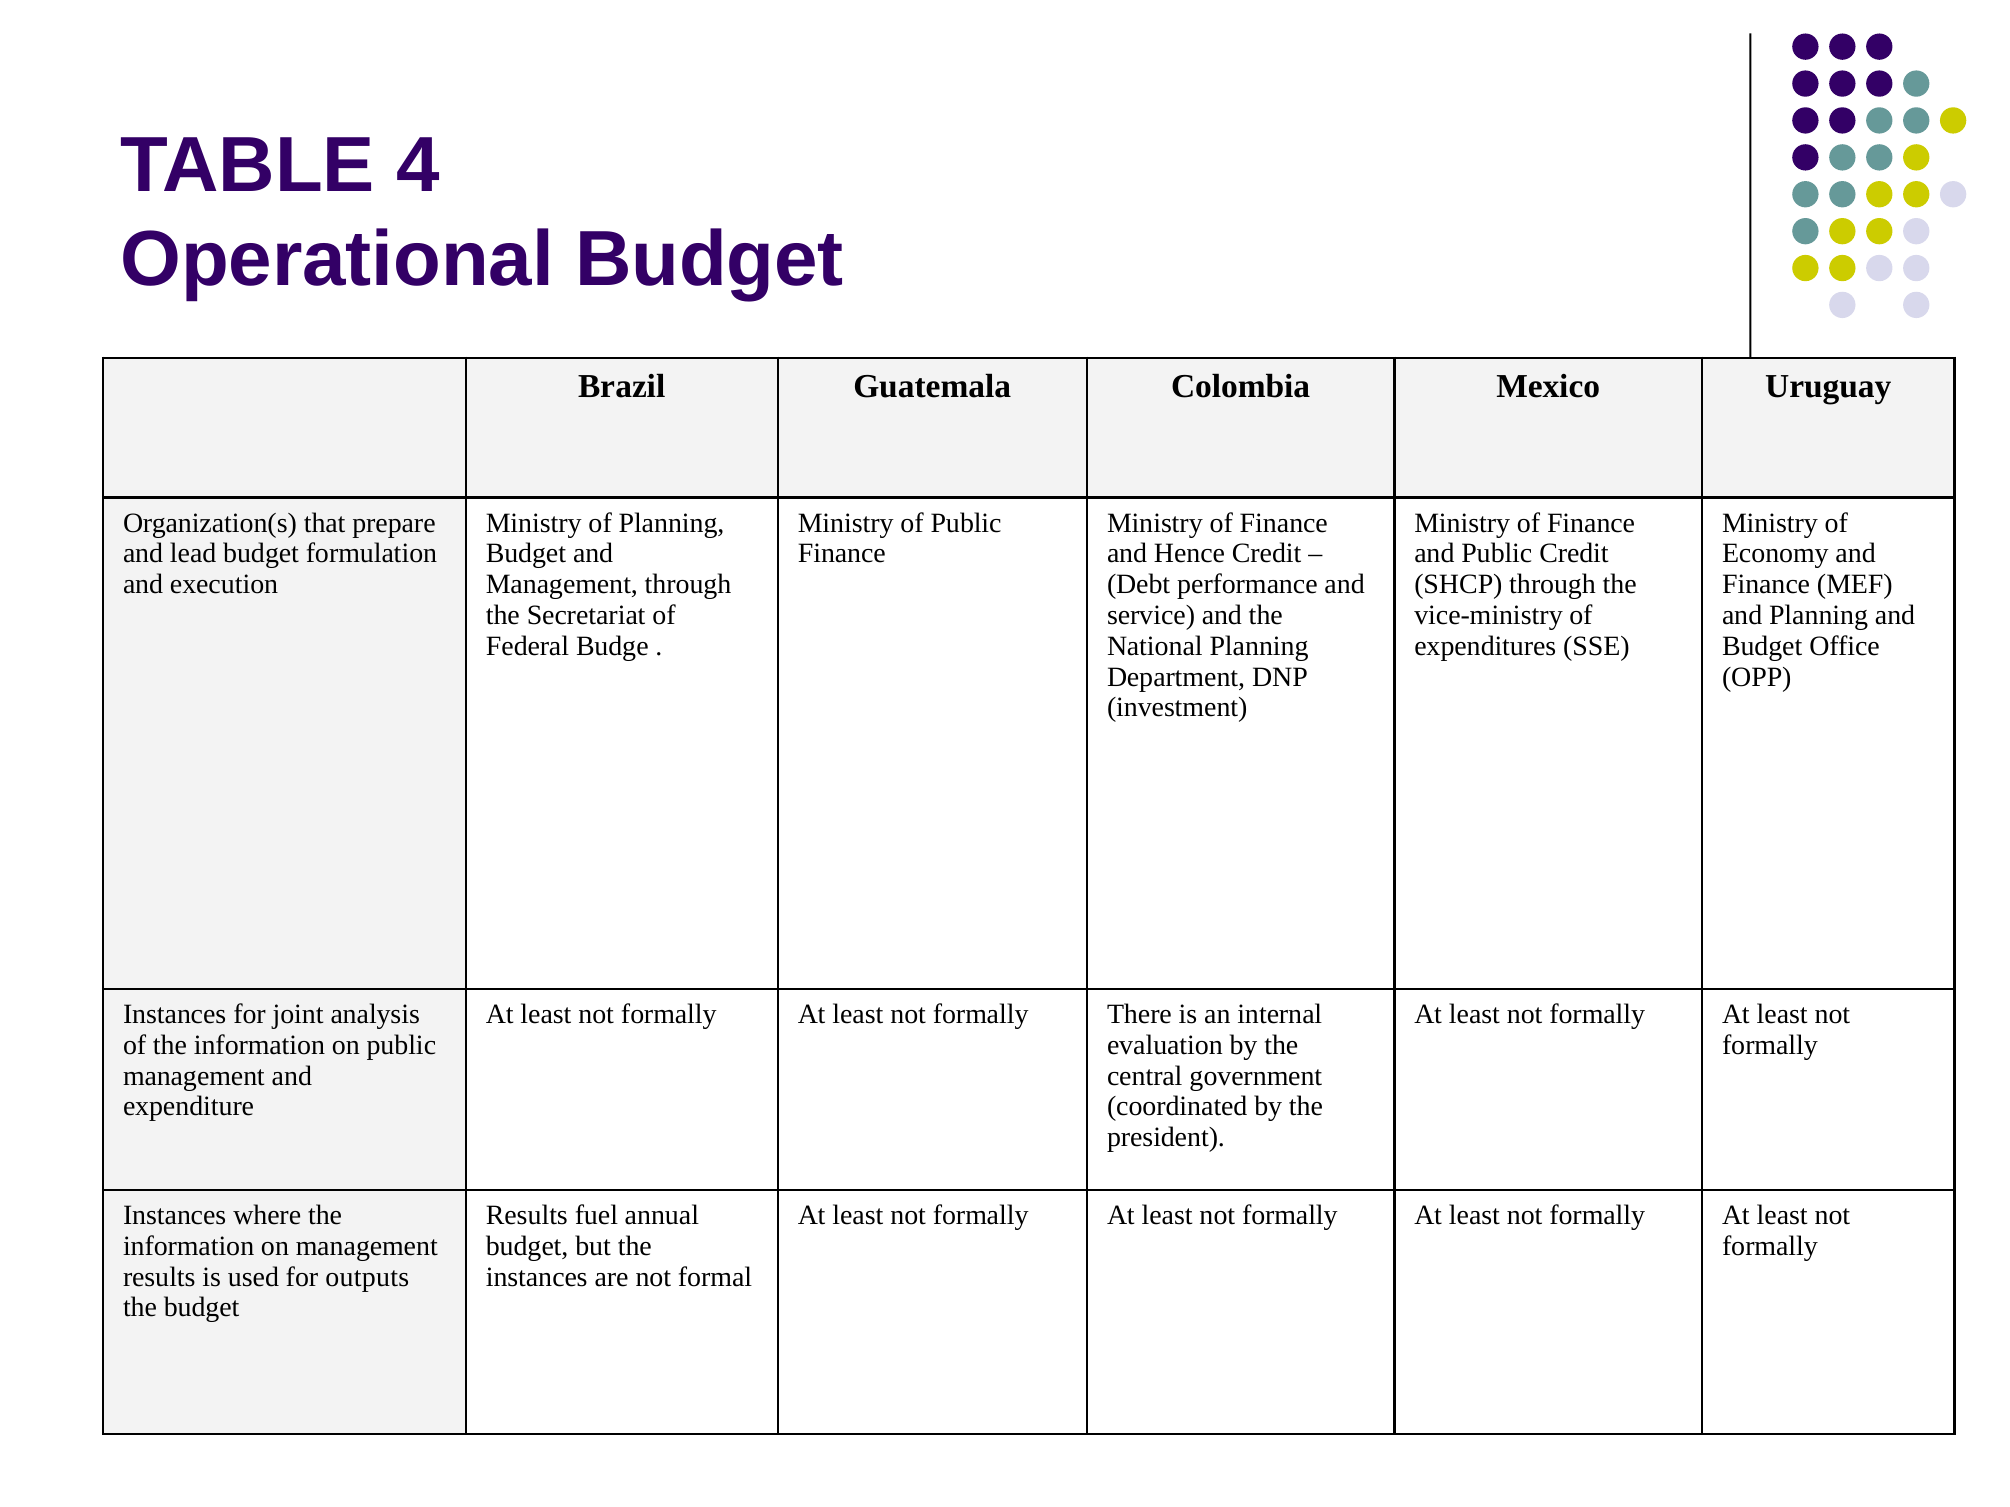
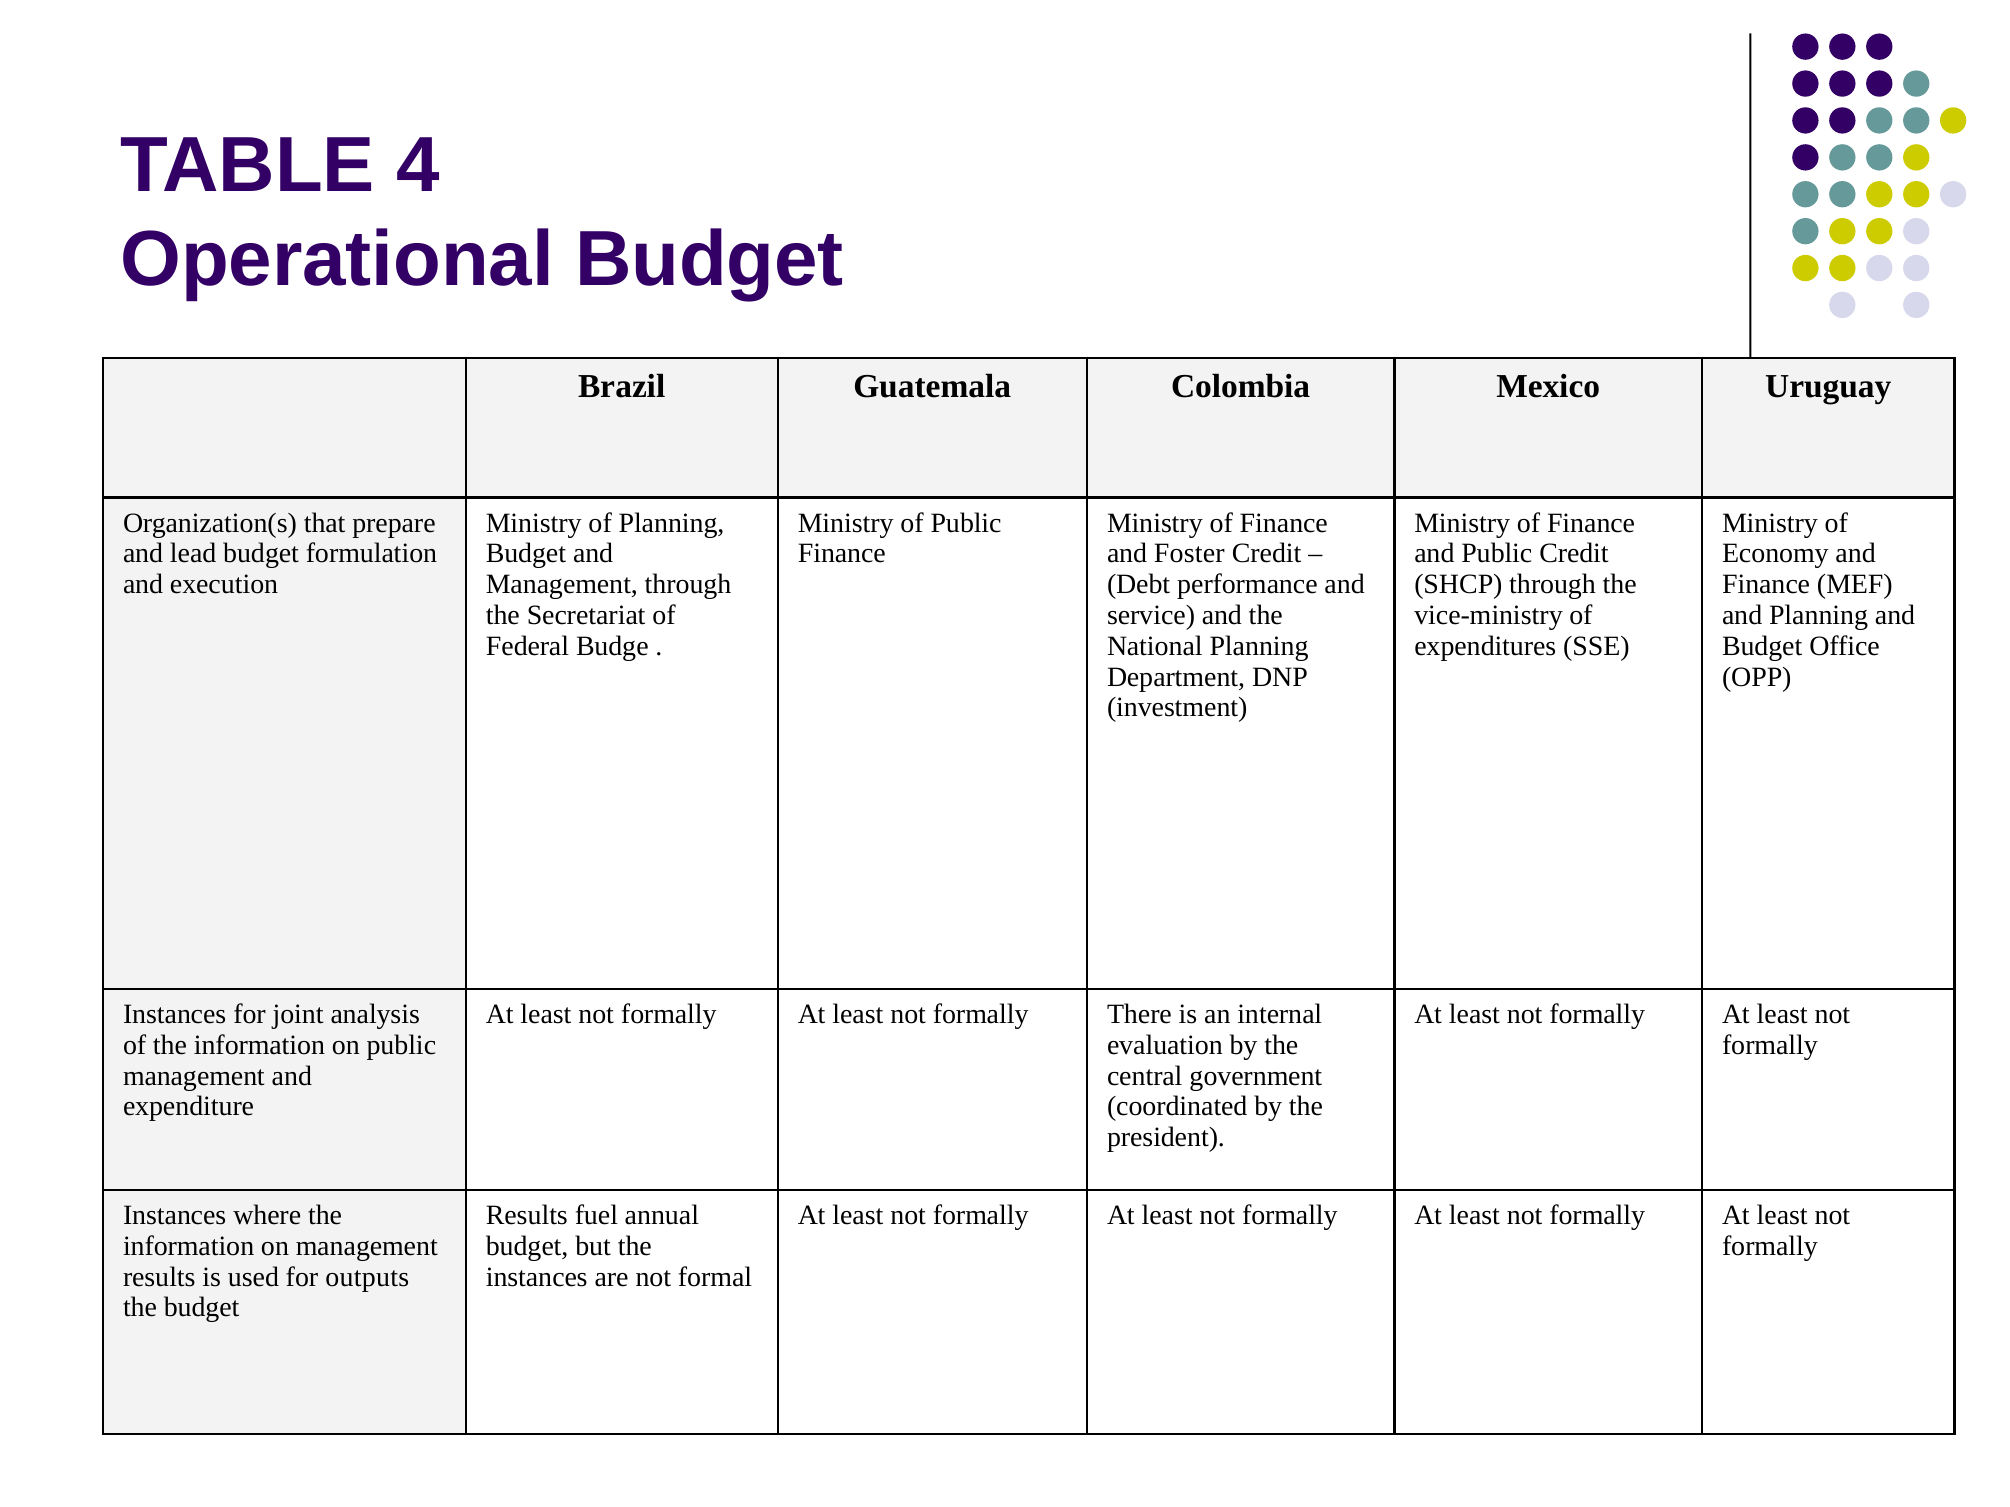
Hence: Hence -> Foster
